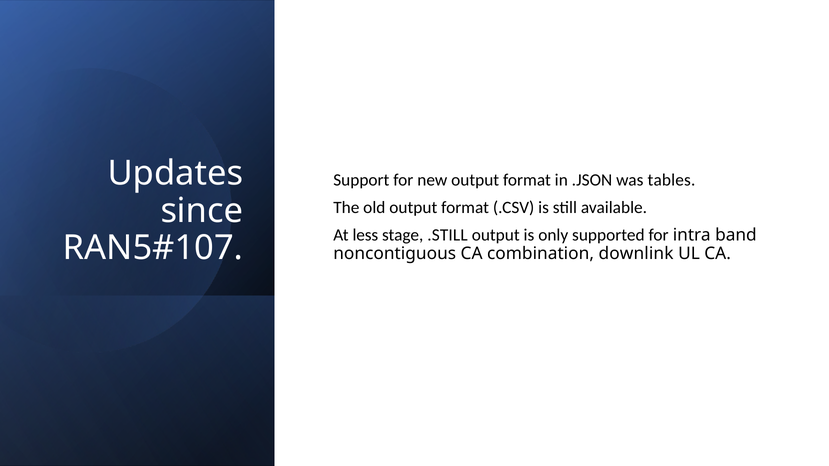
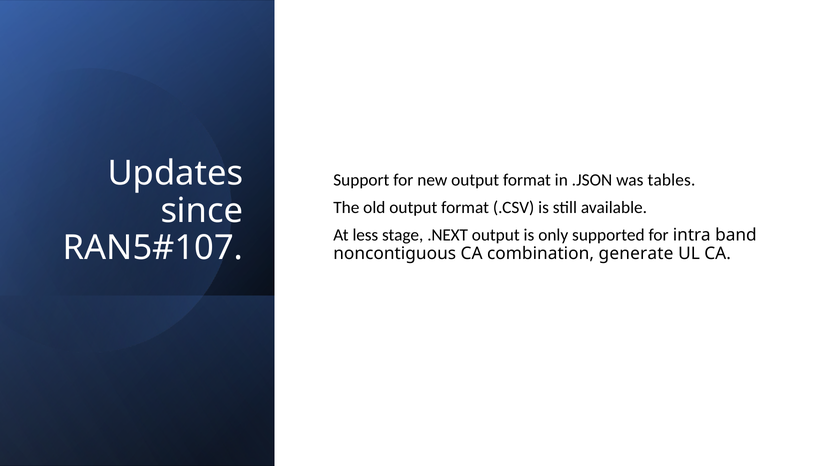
.STILL: .STILL -> .NEXT
downlink: downlink -> generate
